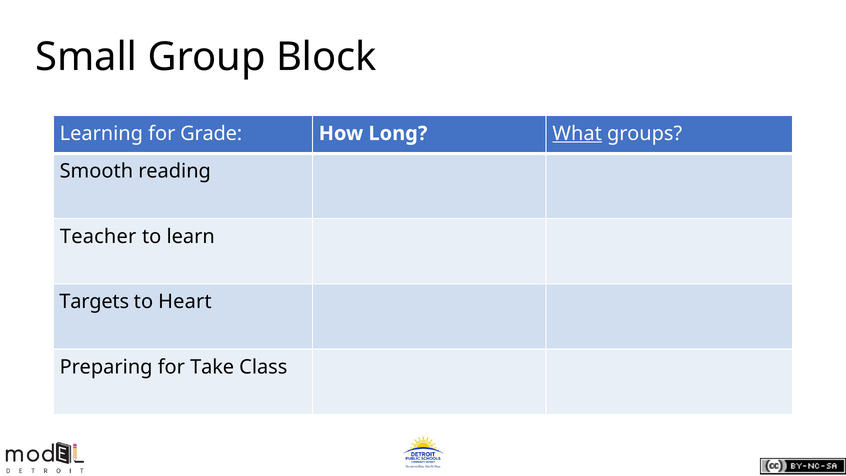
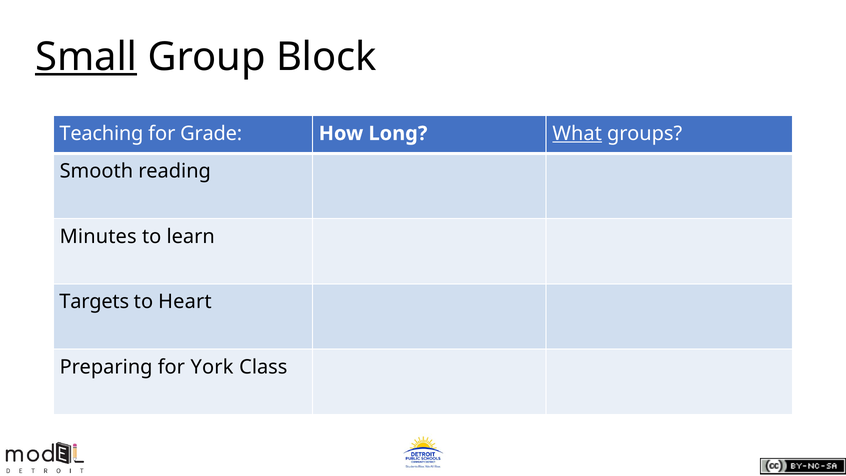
Small underline: none -> present
Learning: Learning -> Teaching
Teacher: Teacher -> Minutes
Take: Take -> York
